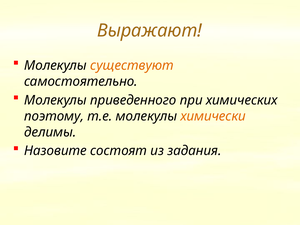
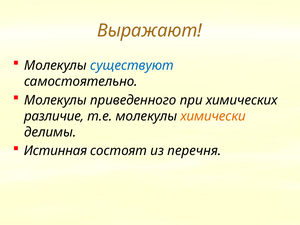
существуют colour: orange -> blue
поэтому: поэтому -> различие
Назовите: Назовите -> Истинная
задания: задания -> перечня
